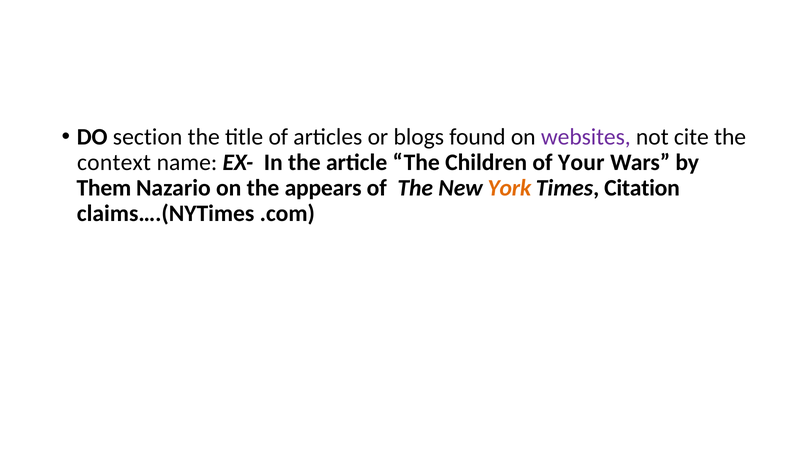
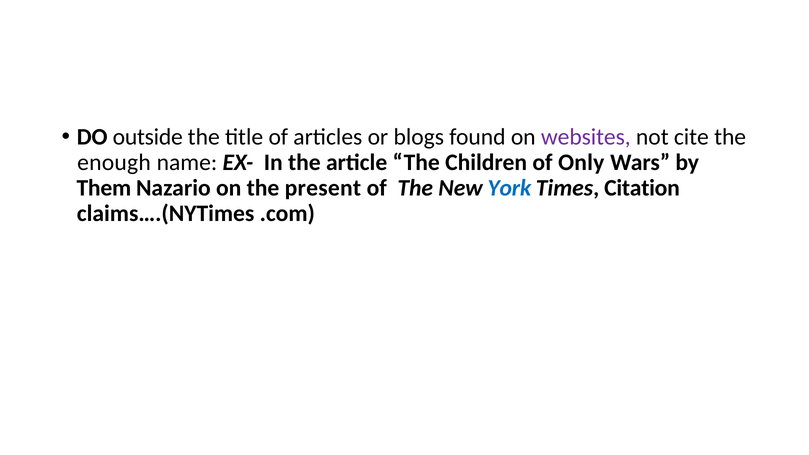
section: section -> outside
context: context -> enough
Your: Your -> Only
appears: appears -> present
York colour: orange -> blue
